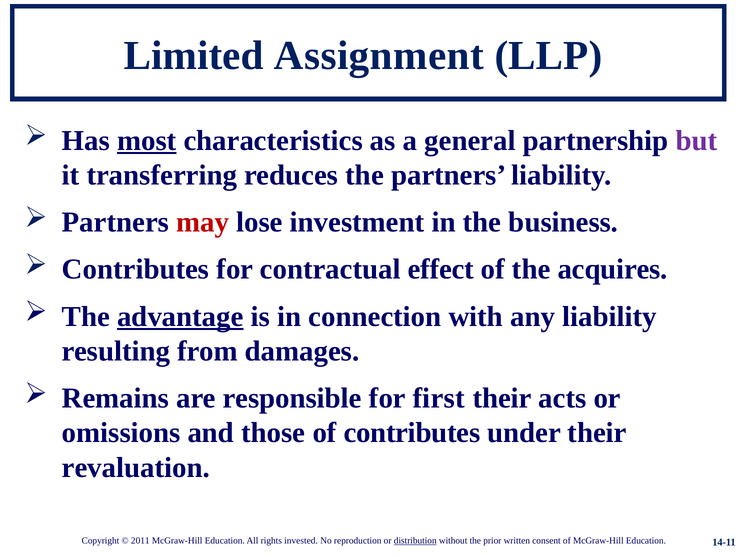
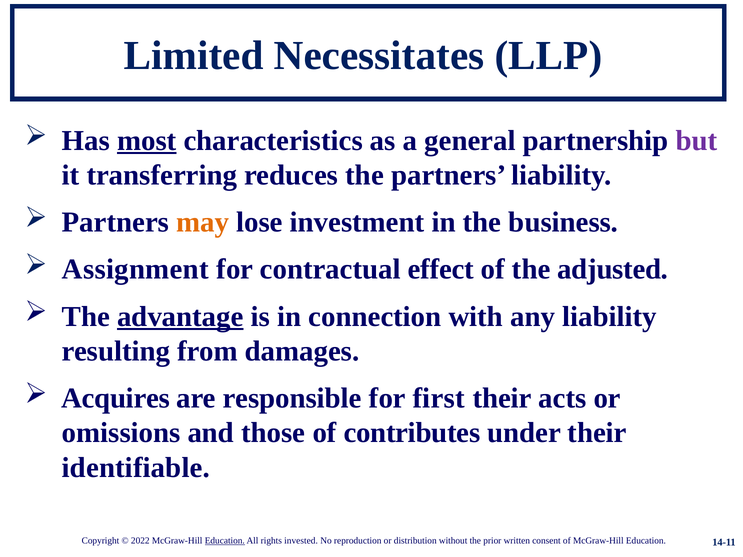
Assignment: Assignment -> Necessitates
may colour: red -> orange
Contributes at (136, 270): Contributes -> Assignment
acquires: acquires -> adjusted
Remains: Remains -> Acquires
revaluation: revaluation -> identifiable
2011: 2011 -> 2022
Education at (225, 541) underline: none -> present
distribution underline: present -> none
